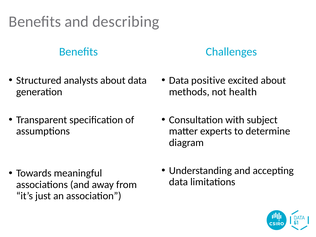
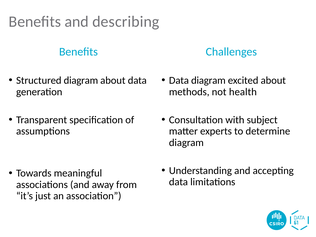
Structured analysts: analysts -> diagram
Data positive: positive -> diagram
